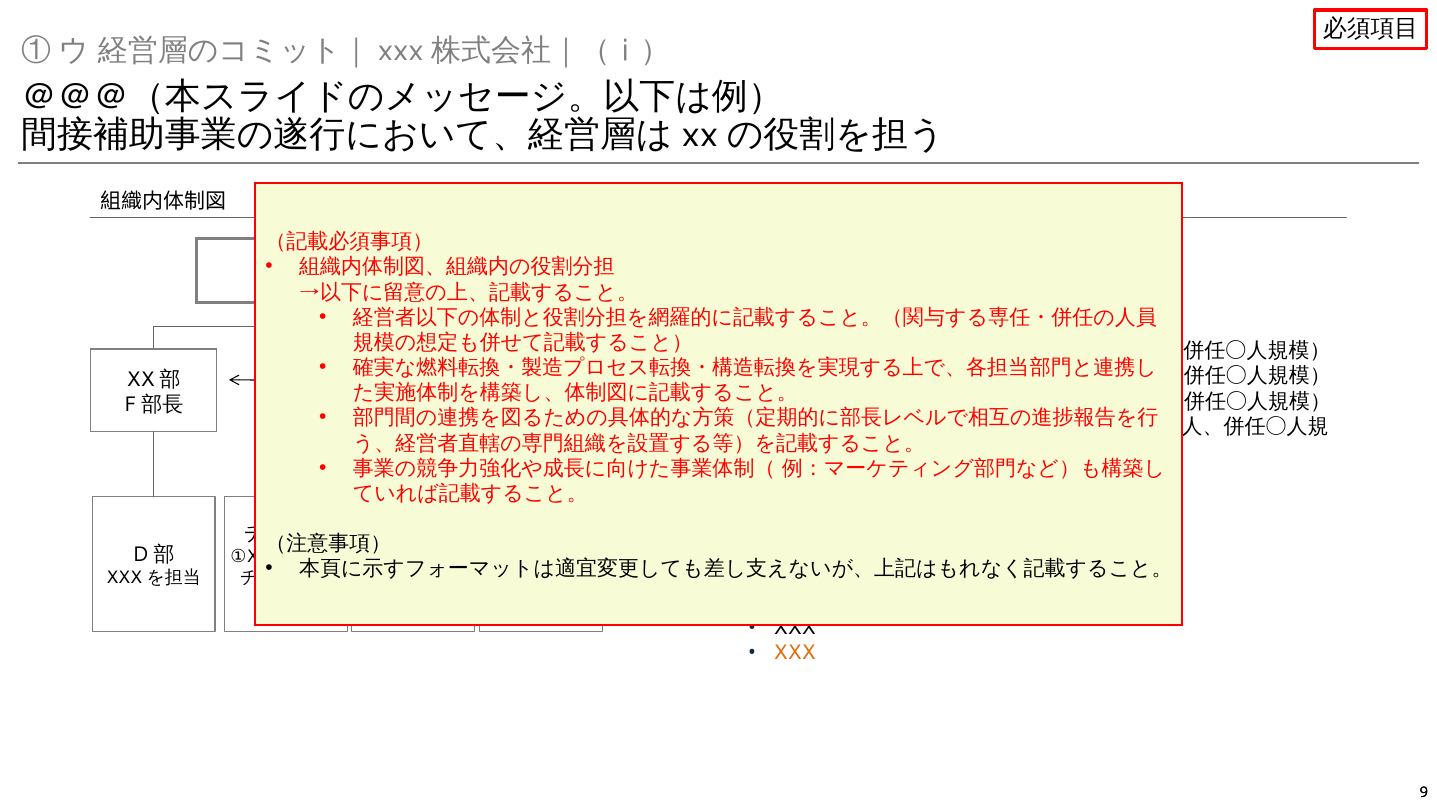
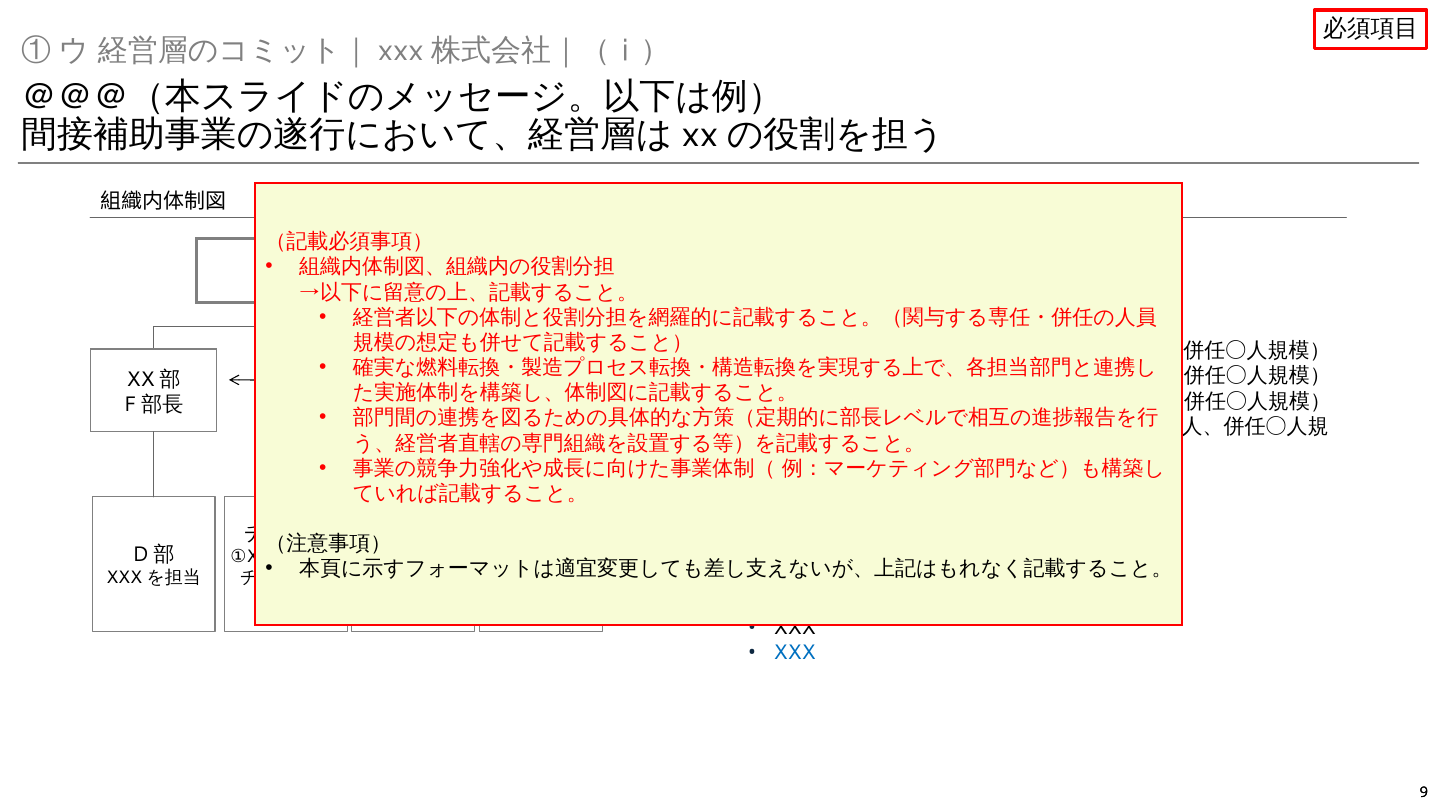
XXX at (795, 653) colour: orange -> blue
